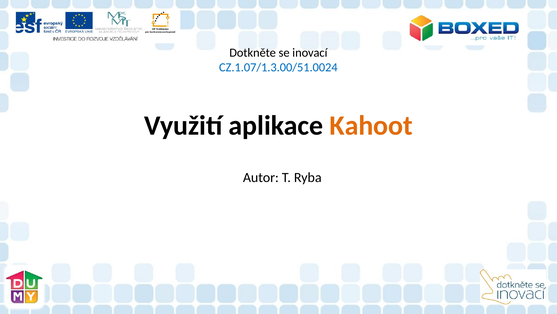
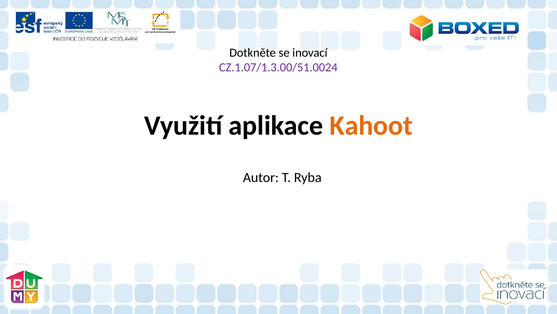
CZ.1.07/1.3.00/51.0024 colour: blue -> purple
